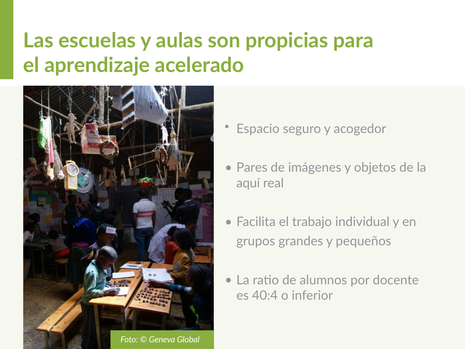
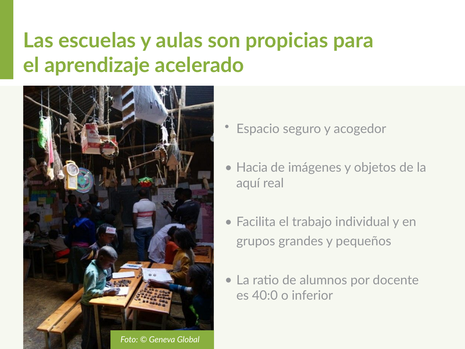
Pares: Pares -> Hacia
40:4: 40:4 -> 40:0
